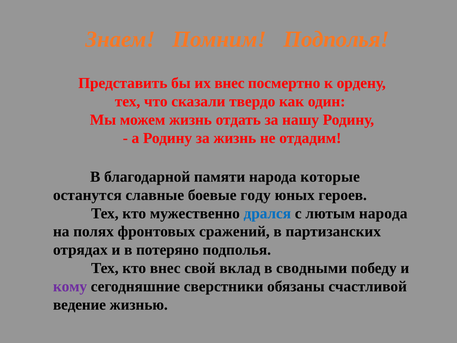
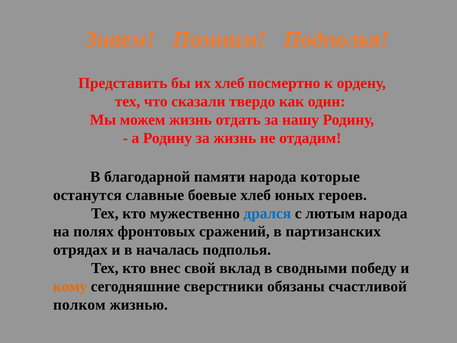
их внес: внес -> хлеб
боевые году: году -> хлеб
потеряно: потеряно -> началась
кому colour: purple -> orange
ведение: ведение -> полком
